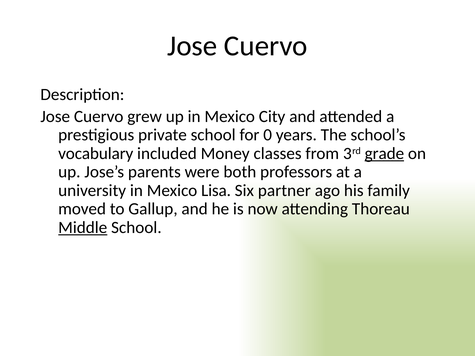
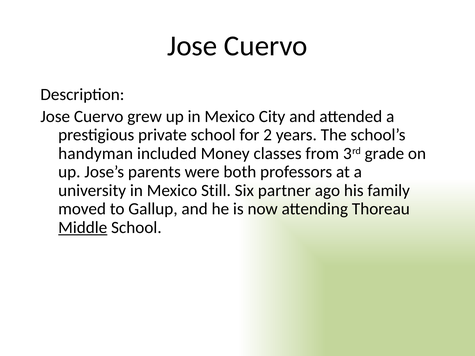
0: 0 -> 2
vocabulary: vocabulary -> handyman
grade underline: present -> none
Lisa: Lisa -> Still
